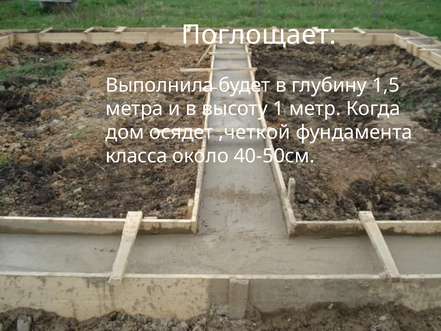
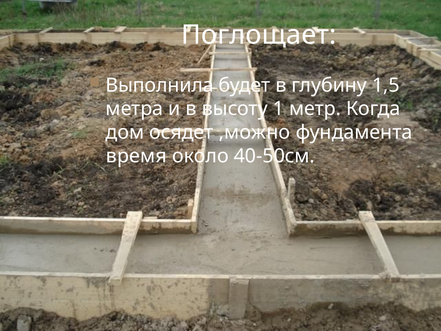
,четкой: ,четкой -> ,можно
класса: класса -> время
